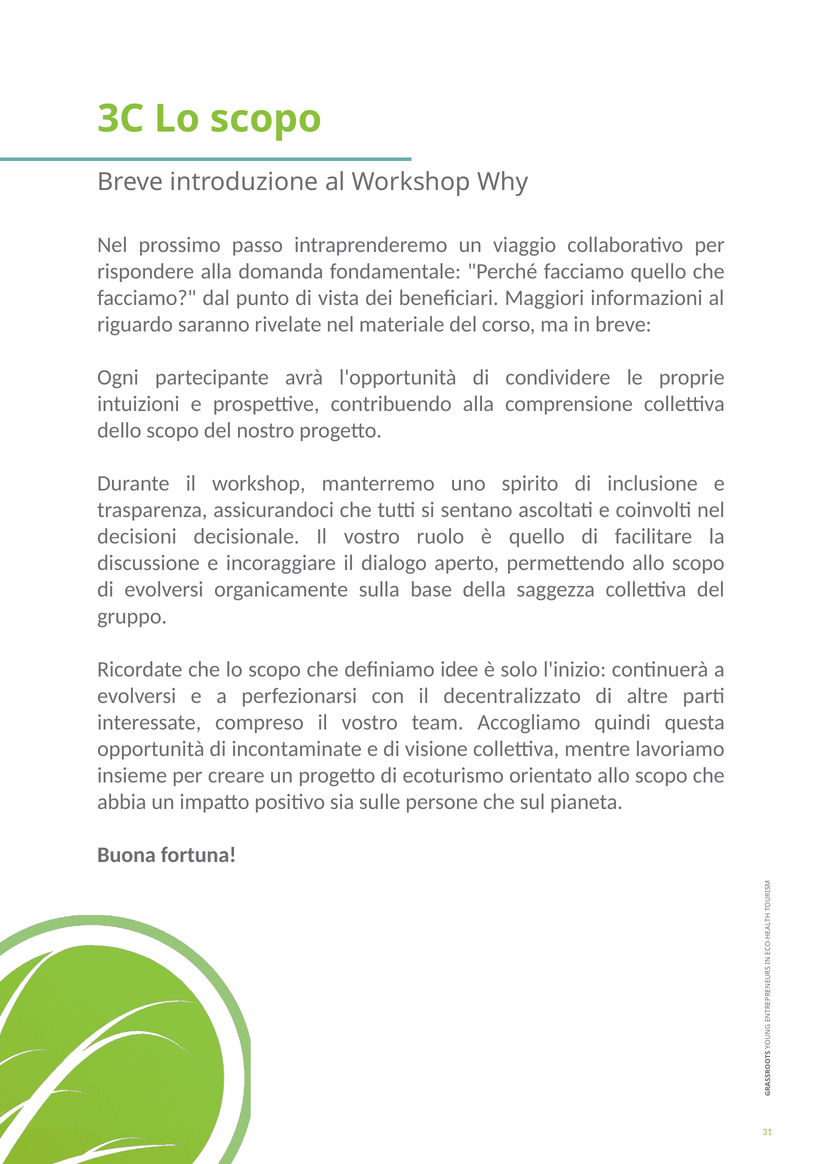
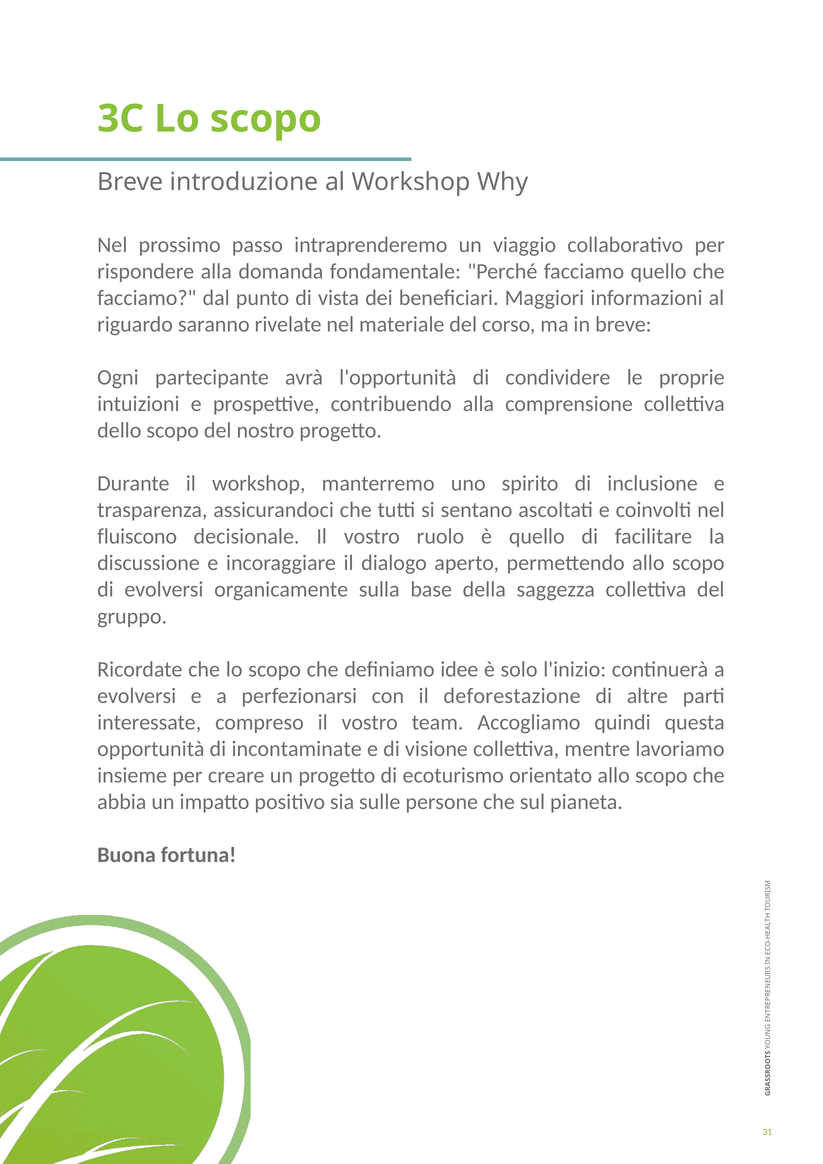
decisioni: decisioni -> fluiscono
decentralizzato: decentralizzato -> deforestazione
